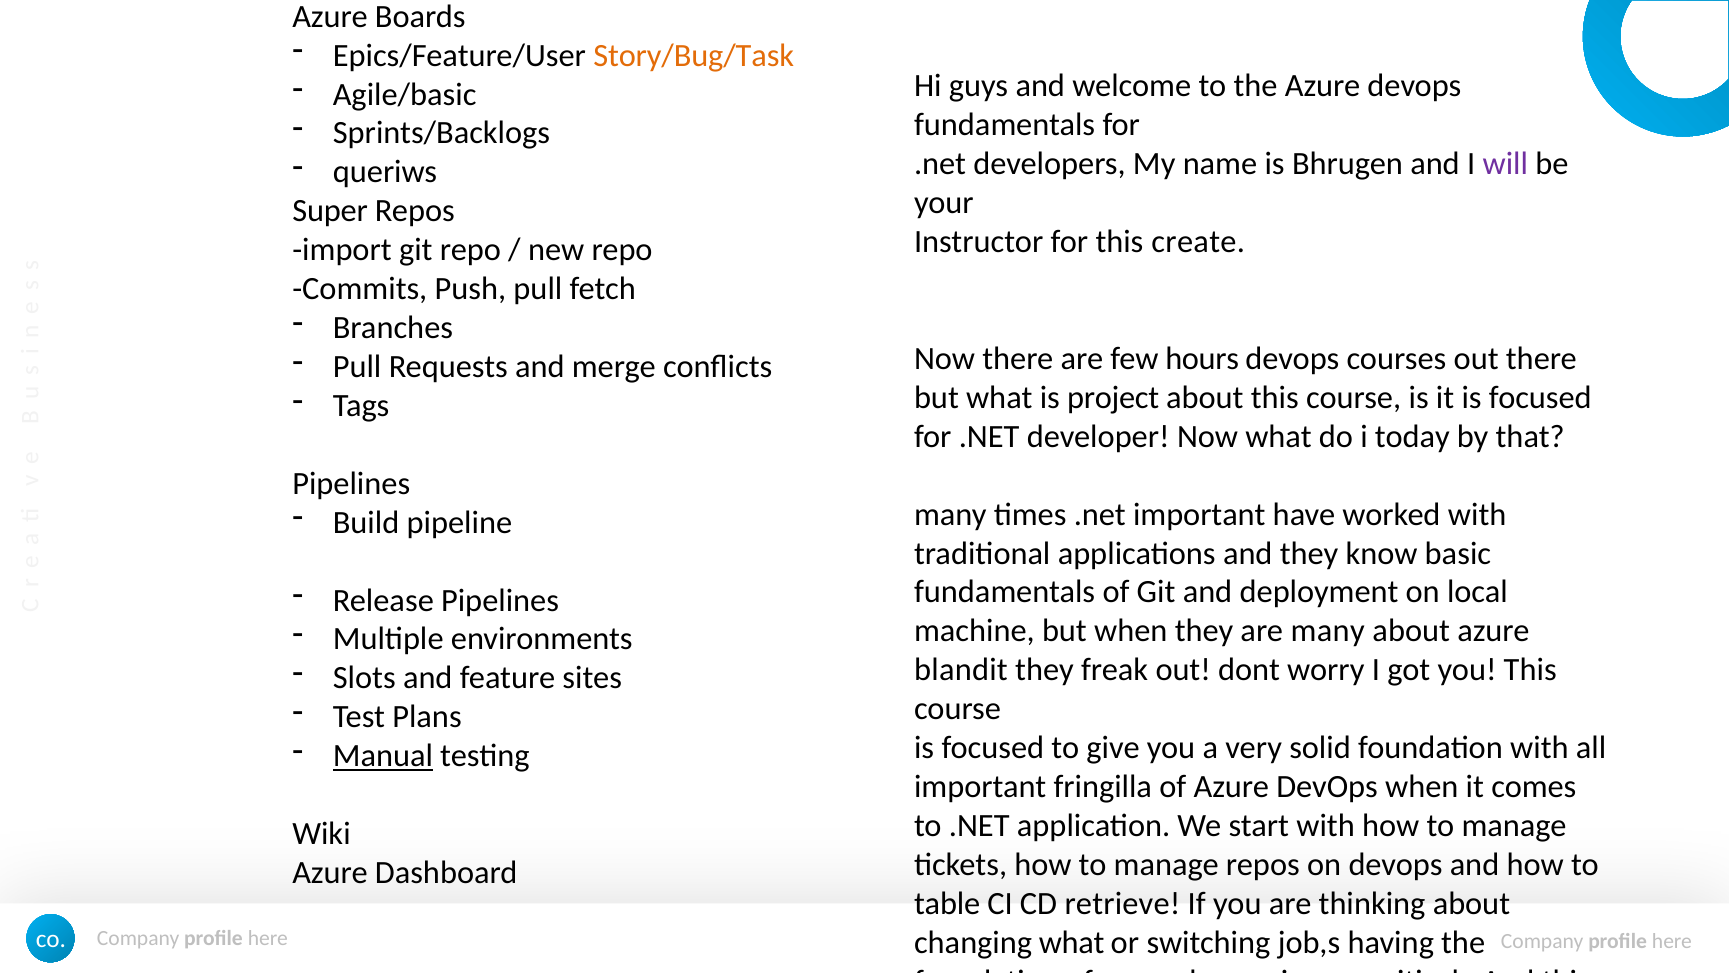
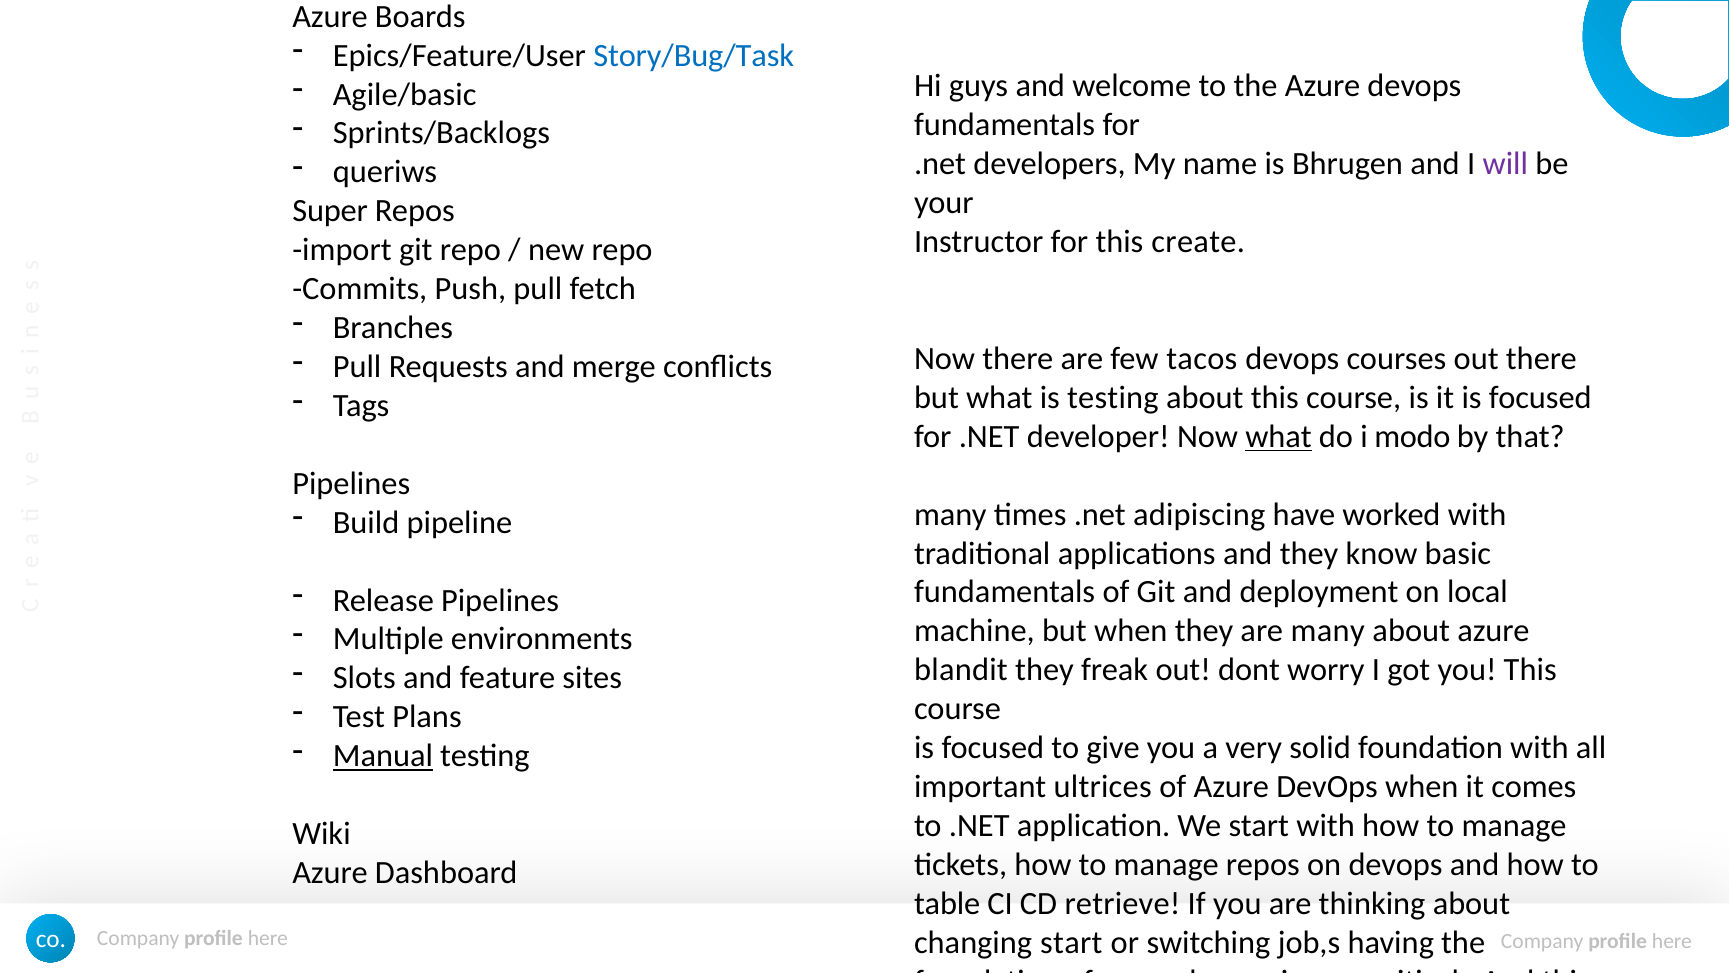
Story/Bug/Task colour: orange -> blue
are few hours: hours -> tacos
is project: project -> testing
what at (1279, 436) underline: none -> present
today: today -> modo
.net important: important -> adipiscing
fringilla: fringilla -> ultrices
changing what: what -> start
